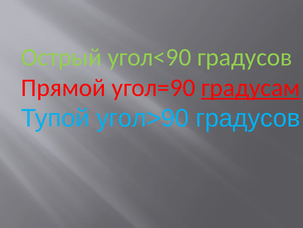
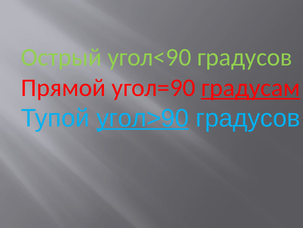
угол>90 underline: none -> present
